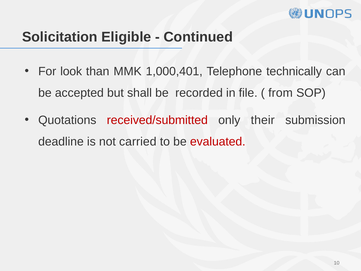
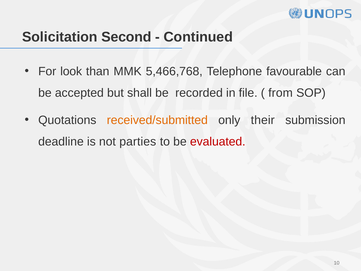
Eligible: Eligible -> Second
1,000,401: 1,000,401 -> 5,466,768
technically: technically -> favourable
received/submitted colour: red -> orange
carried: carried -> parties
